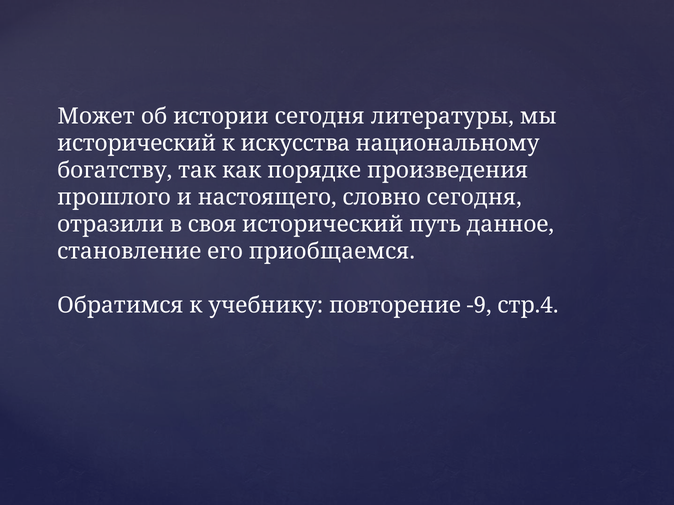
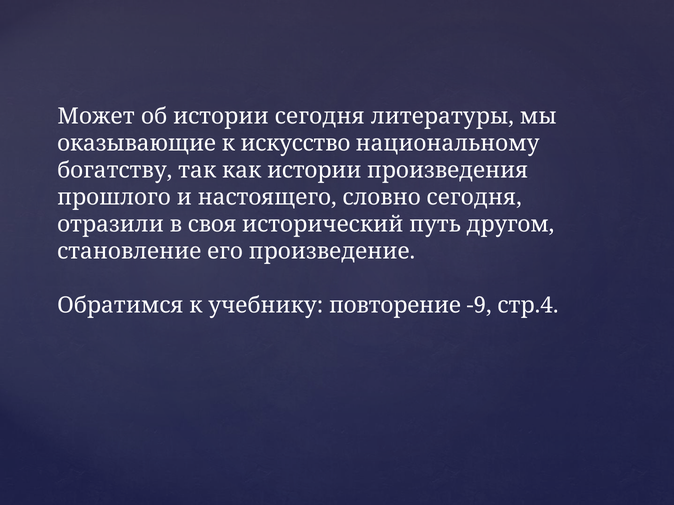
исторический at (137, 144): исторический -> оказывающие
искусства: искусства -> искусство
как порядке: порядке -> истории
данное: данное -> другом
приобщаемся: приобщаемся -> произведение
